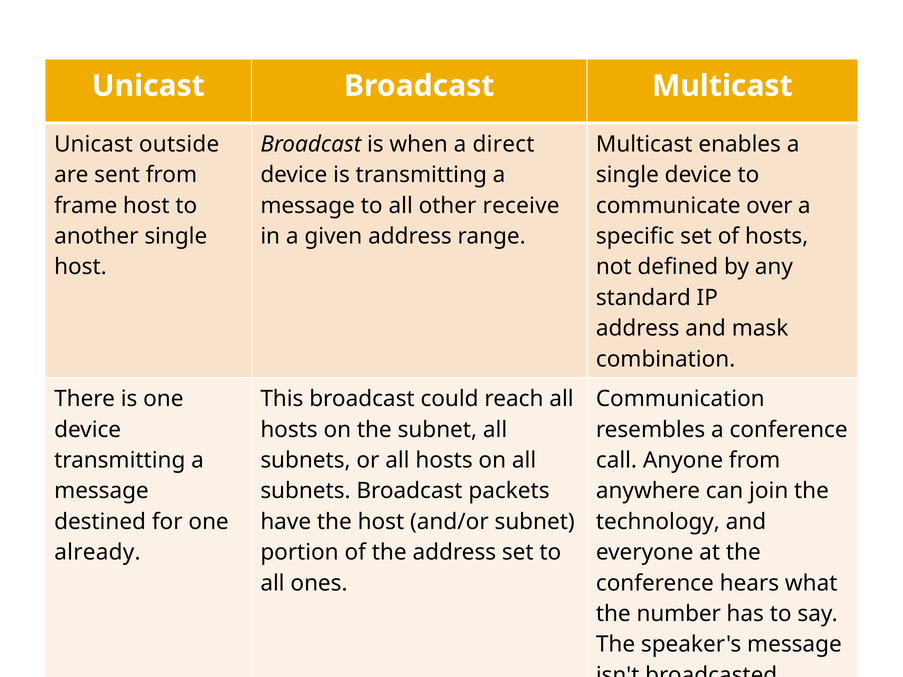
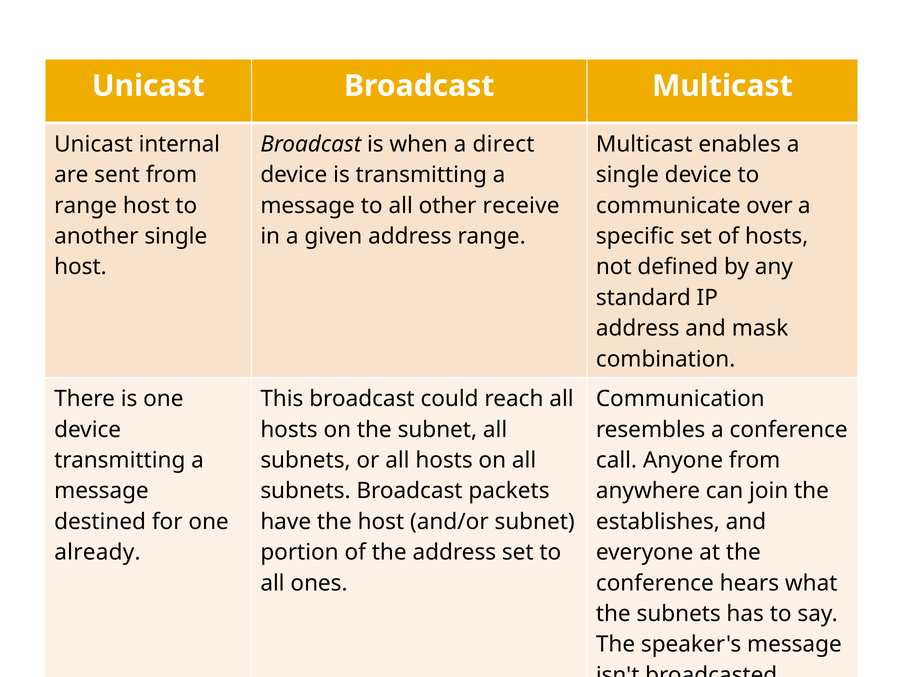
outside: outside -> internal
frame at (86, 206): frame -> range
technology: technology -> establishes
the number: number -> subnets
